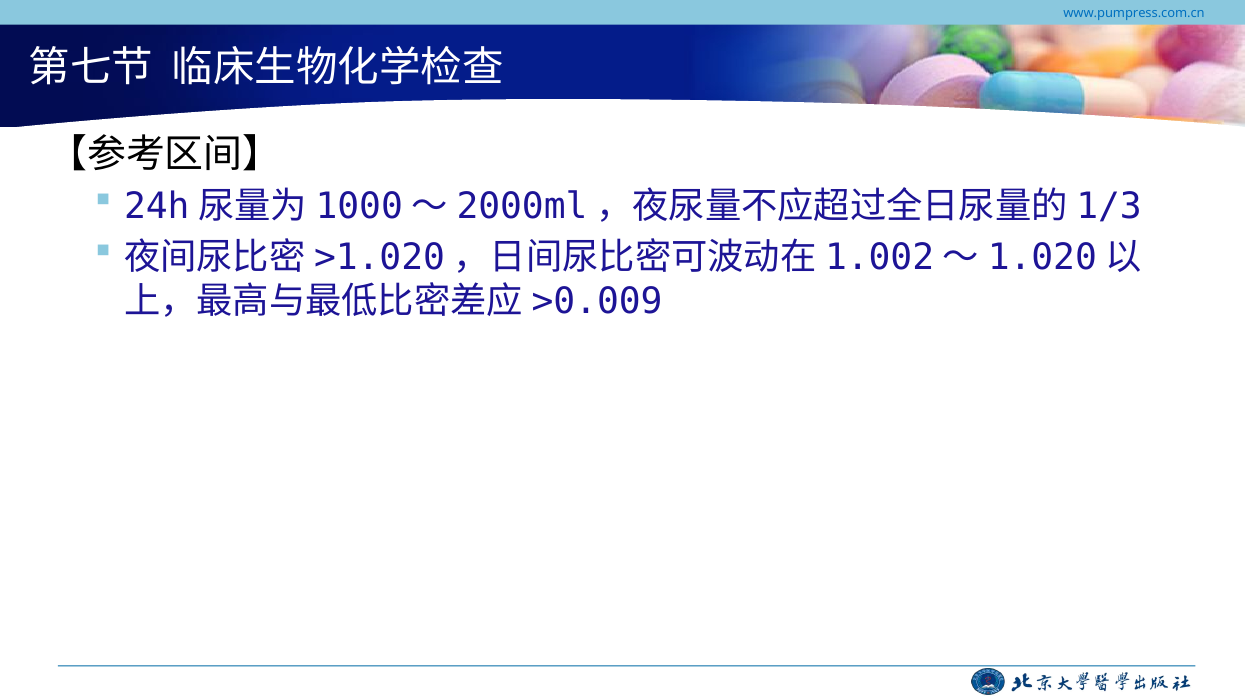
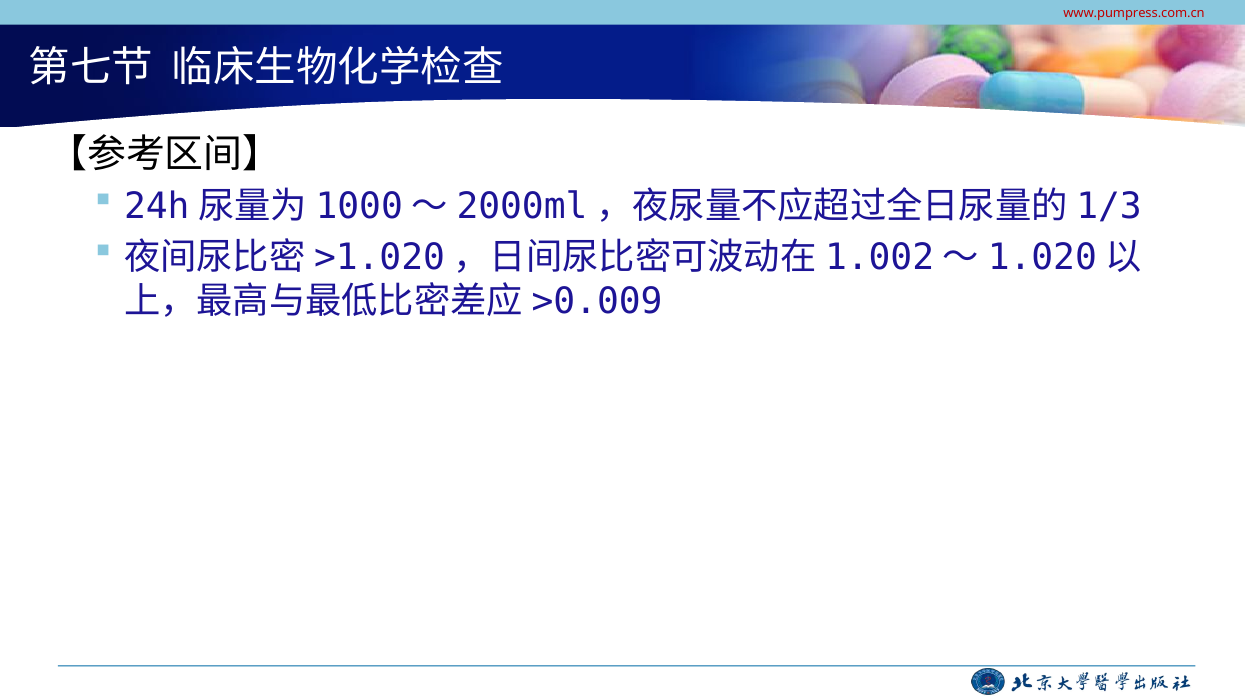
www.pumpress.com.cn colour: blue -> red
